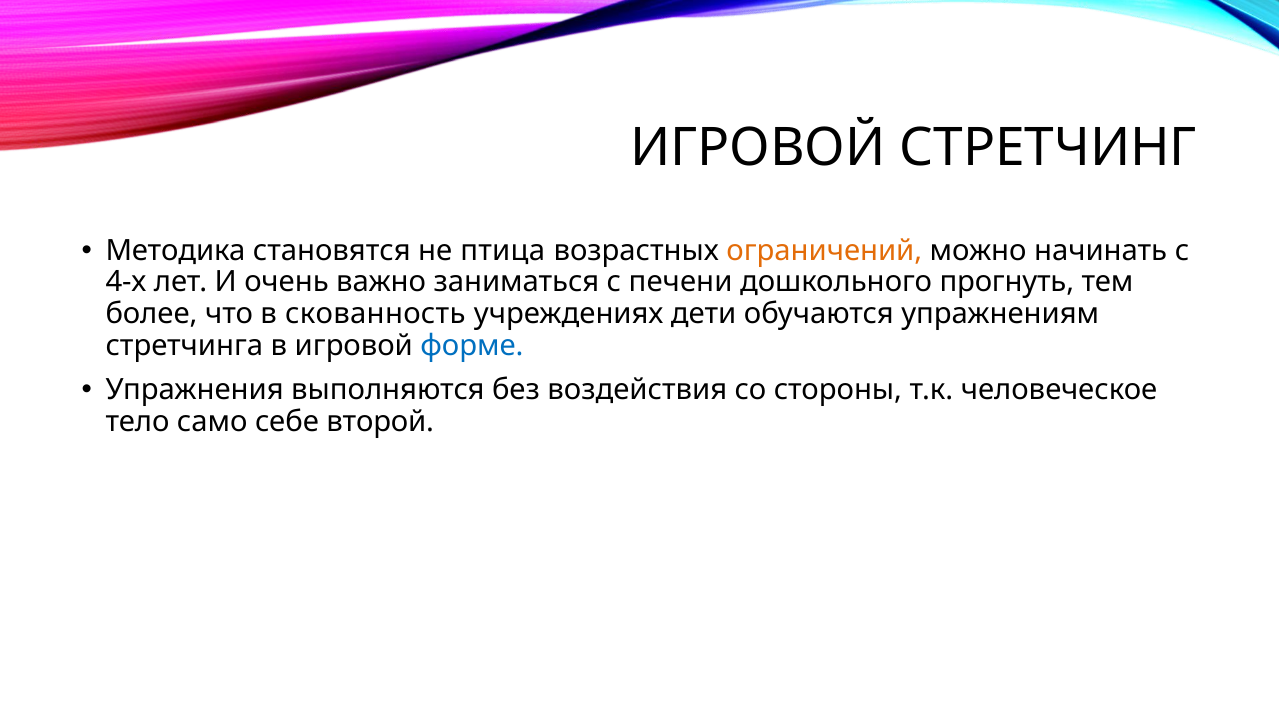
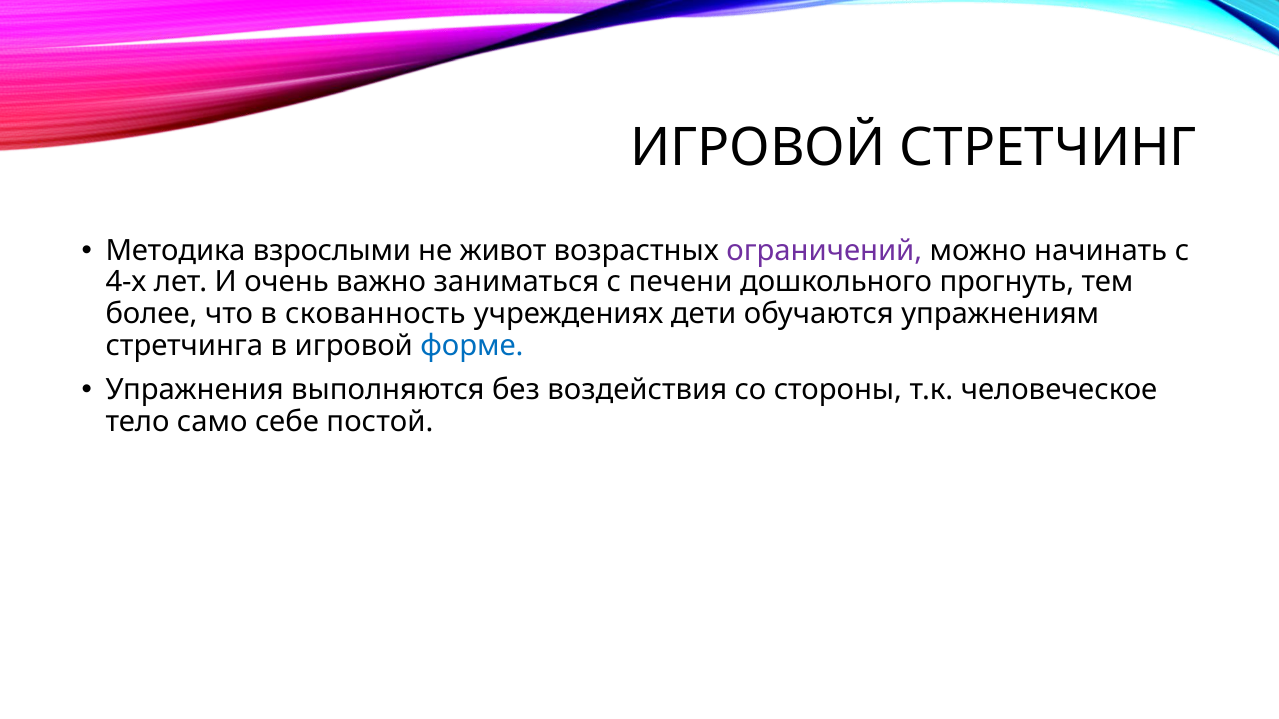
становятся: становятся -> взрослыми
птица: птица -> живот
ограничений colour: orange -> purple
второй: второй -> постой
